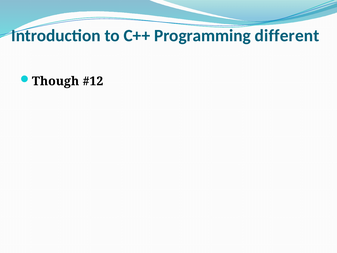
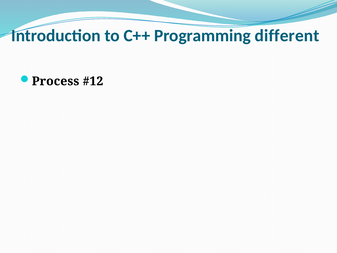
Though: Though -> Process
